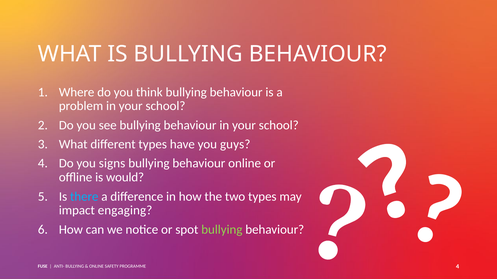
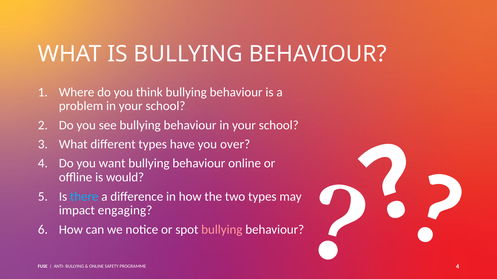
guys: guys -> over
signs: signs -> want
bullying at (222, 230) colour: light green -> pink
